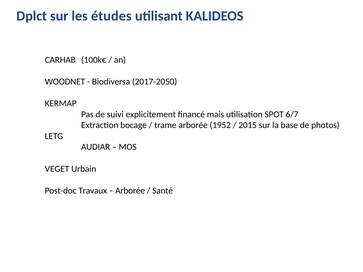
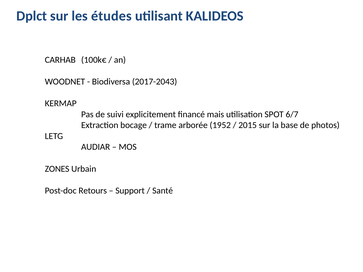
2017-2050: 2017-2050 -> 2017-2043
VEGET: VEGET -> ZONES
Travaux: Travaux -> Retours
Arborée at (130, 191): Arborée -> Support
